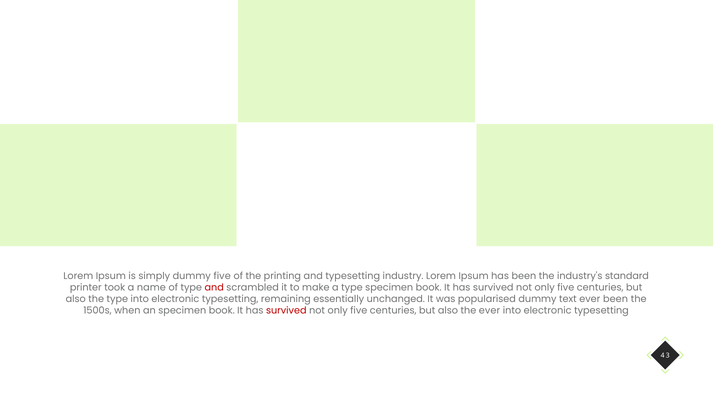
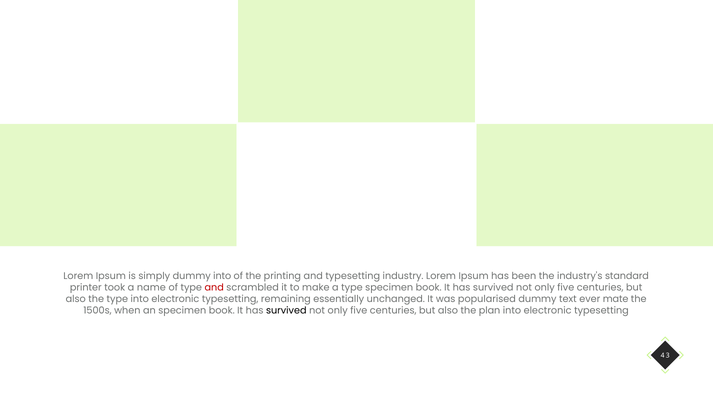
dummy five: five -> into
ever been: been -> mate
survived at (286, 311) colour: red -> black
the ever: ever -> plan
